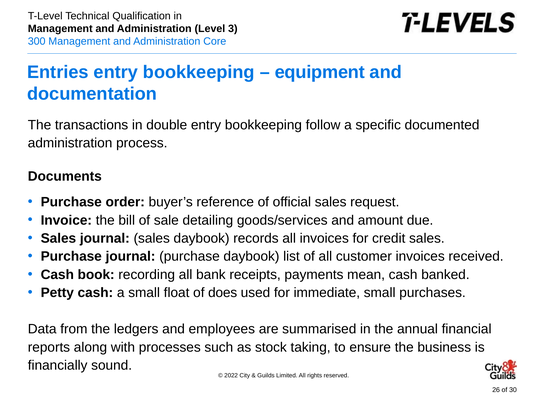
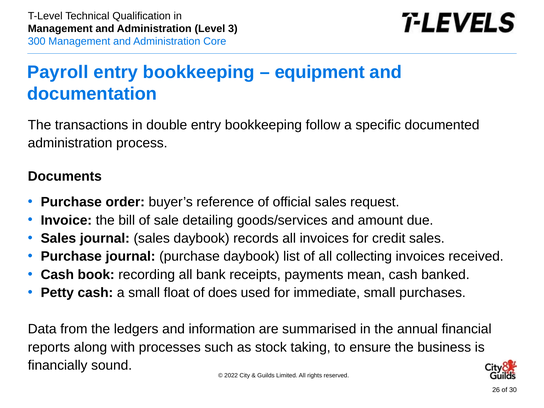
Entries: Entries -> Payroll
customer: customer -> collecting
employees: employees -> information
